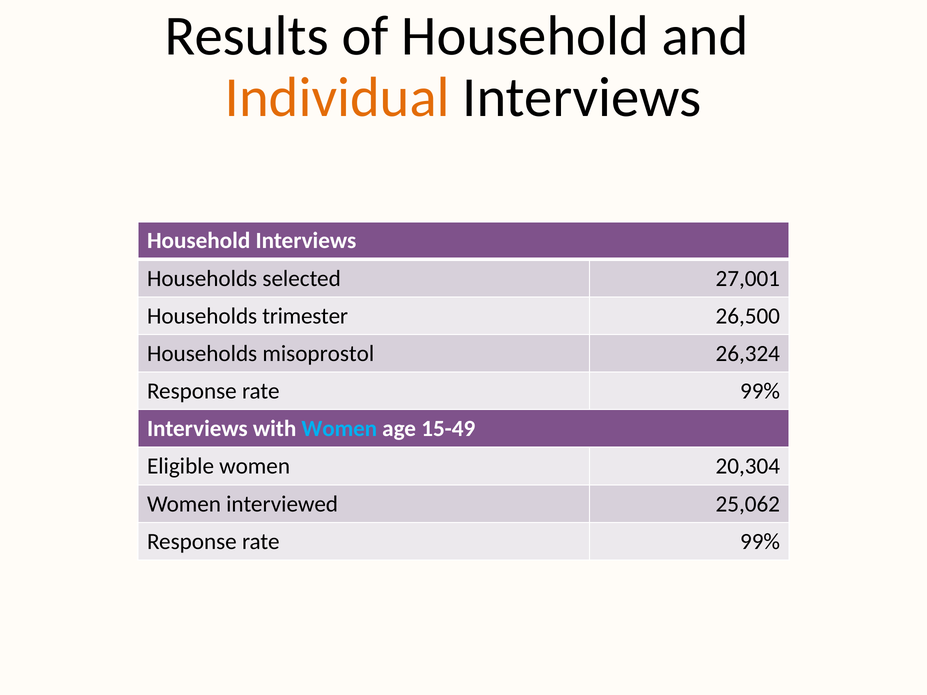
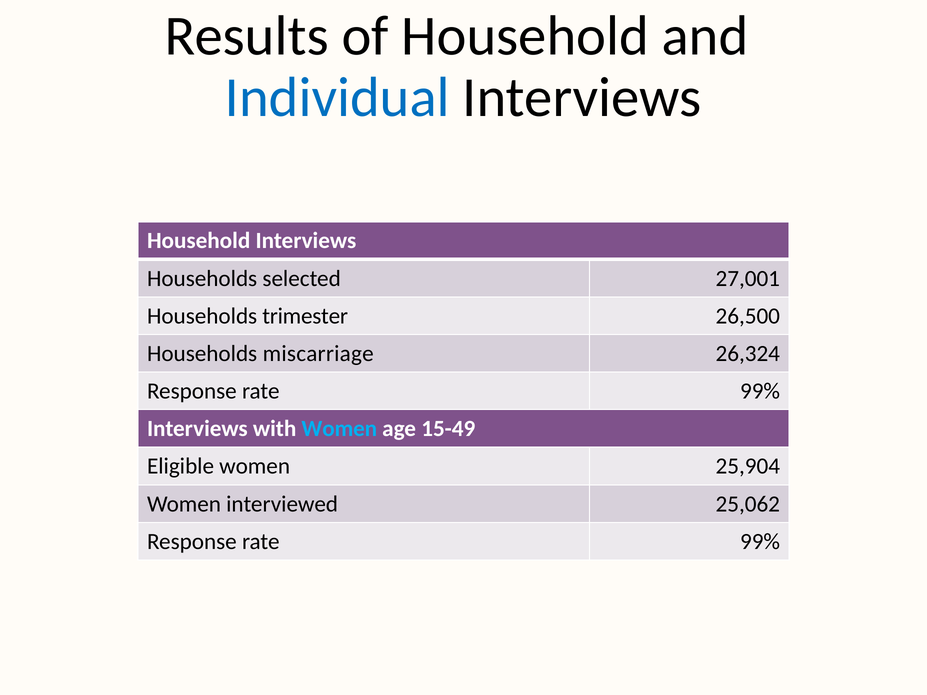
Individual colour: orange -> blue
misoprostol: misoprostol -> miscarriage
20,304: 20,304 -> 25,904
